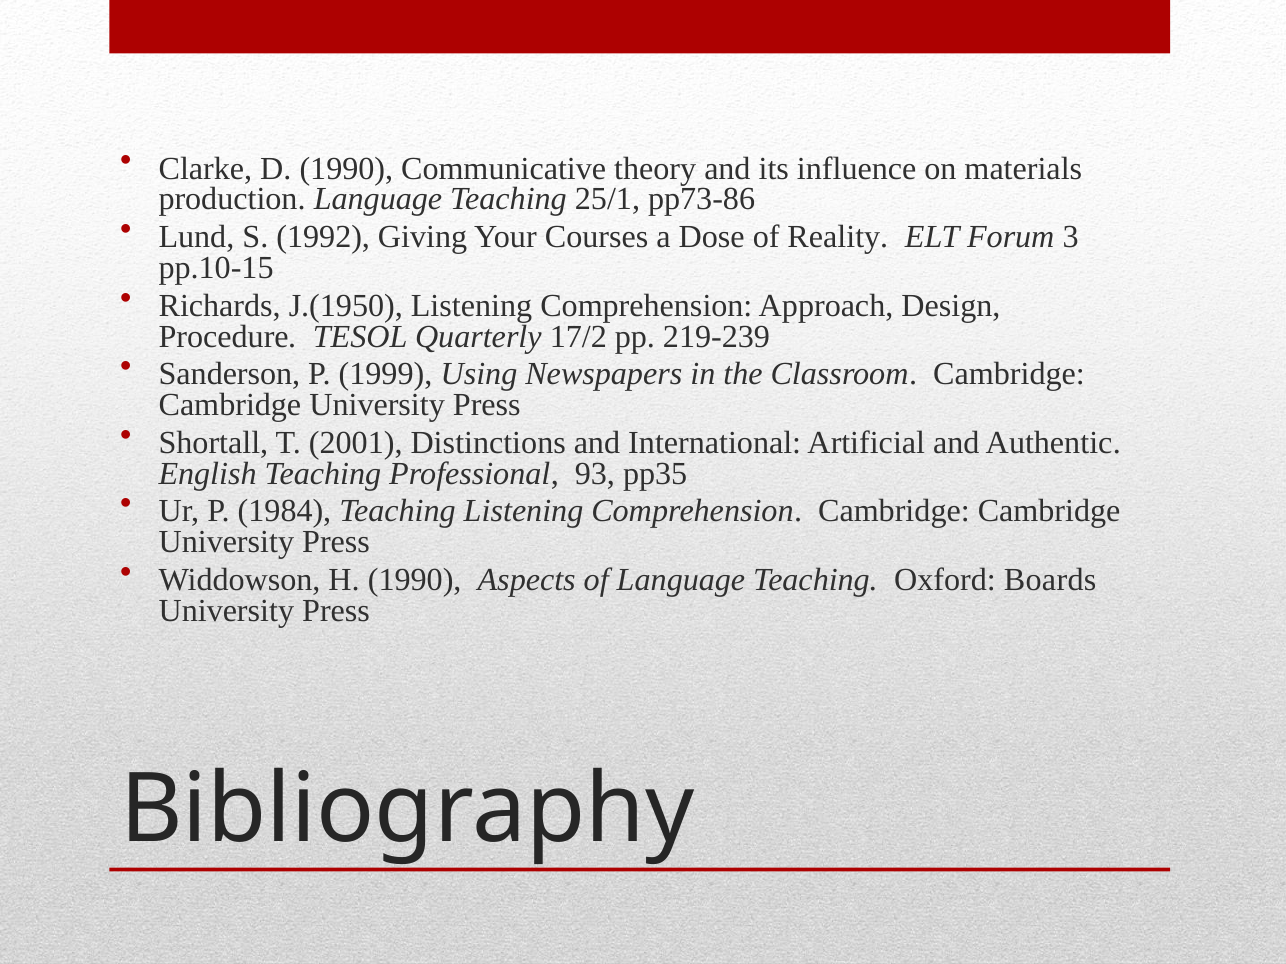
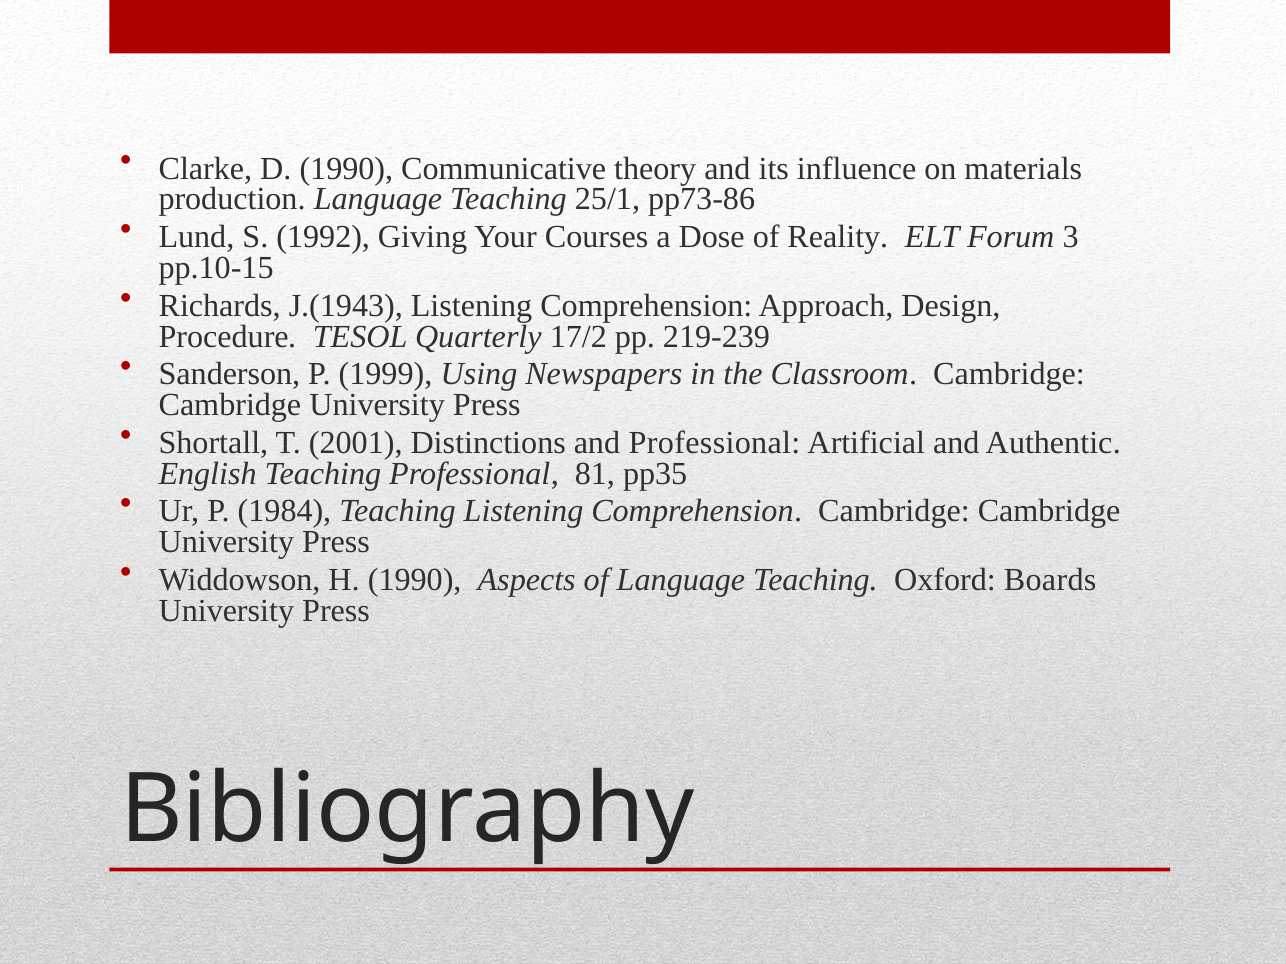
J.(1950: J.(1950 -> J.(1943
and International: International -> Professional
93: 93 -> 81
